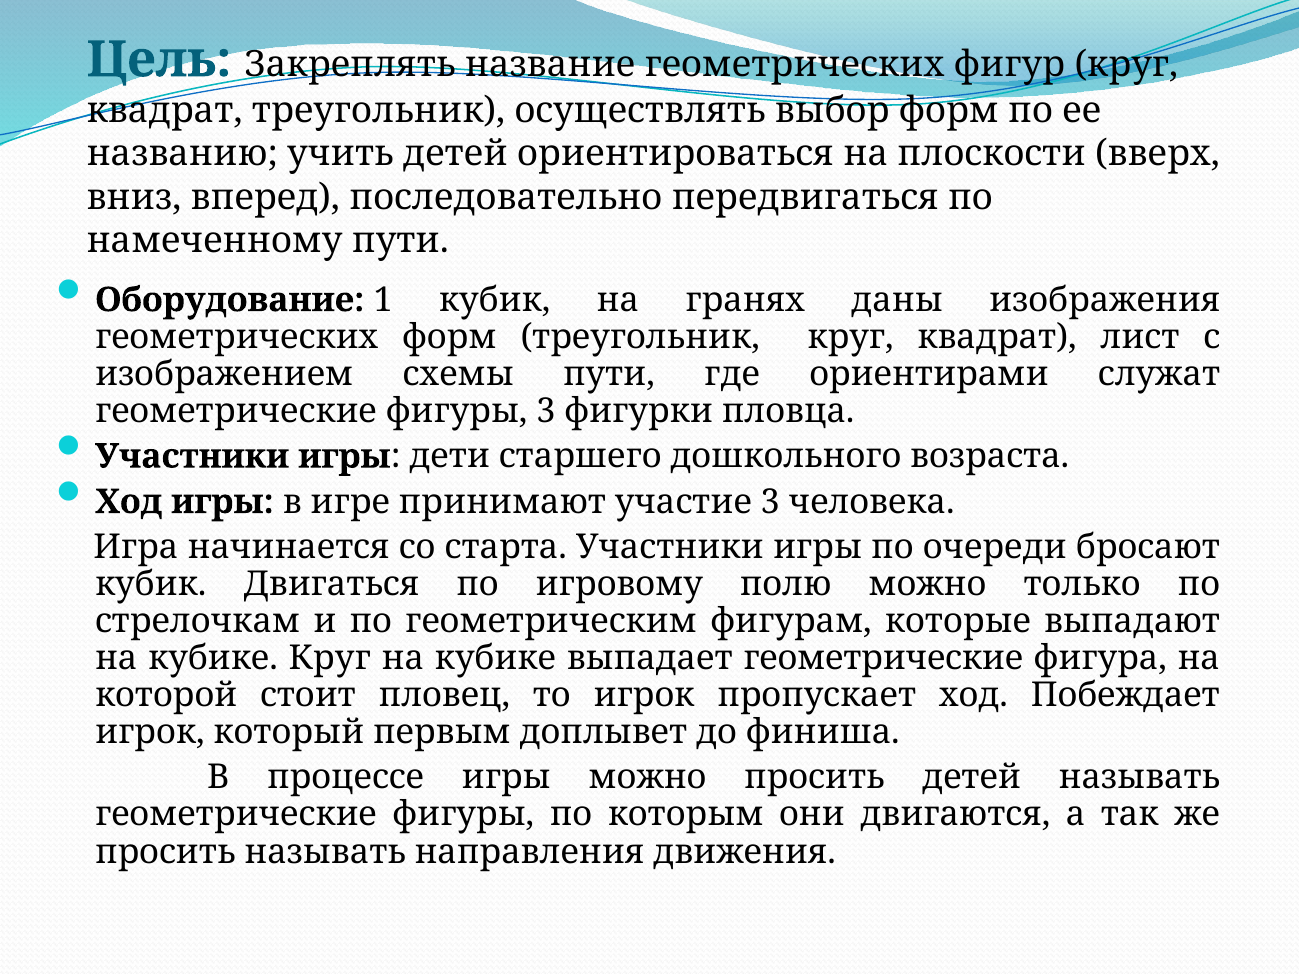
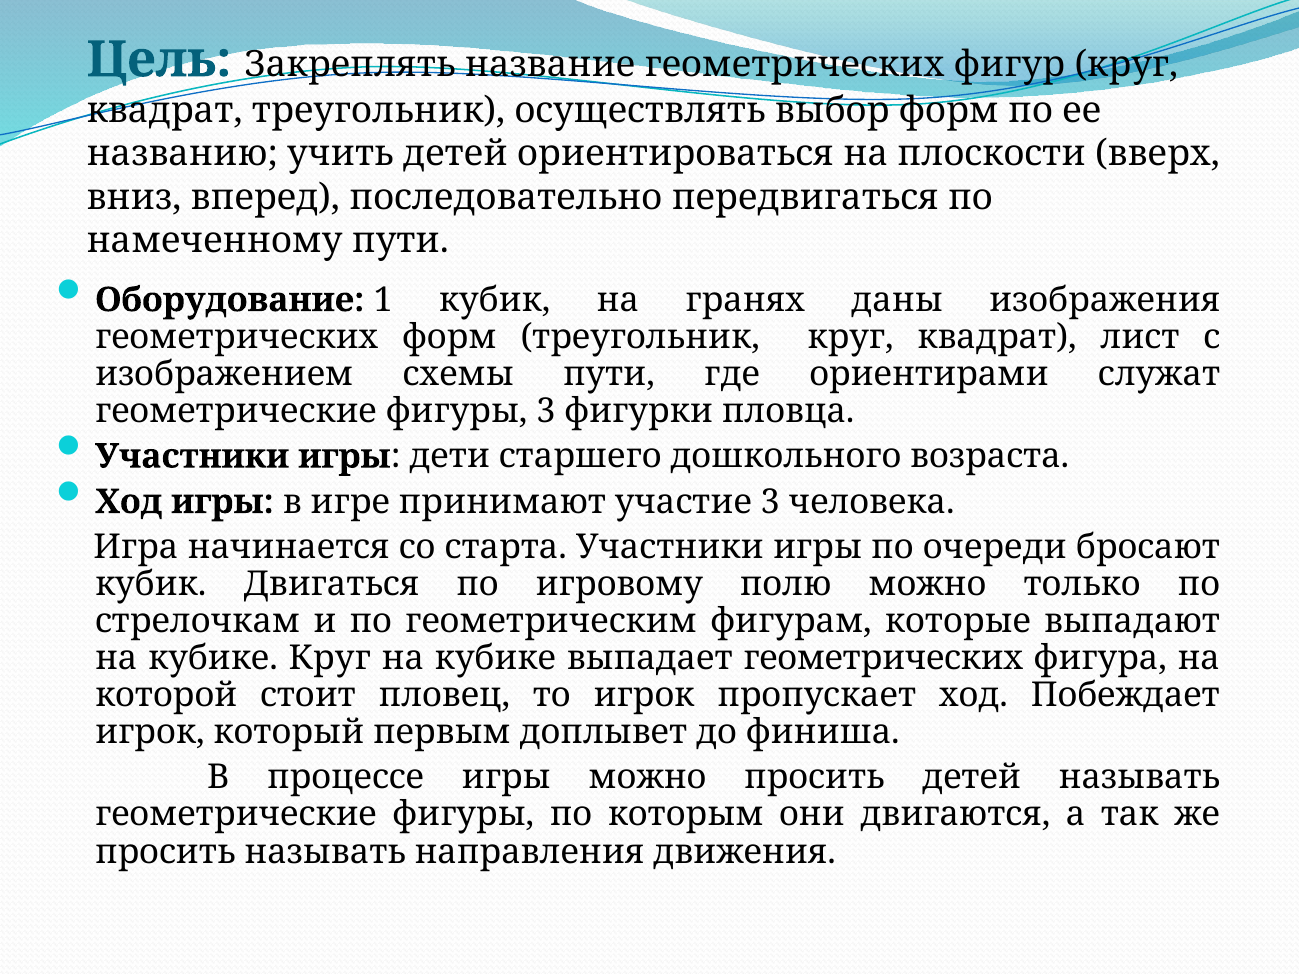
выпадает геометрические: геометрические -> геометрических
